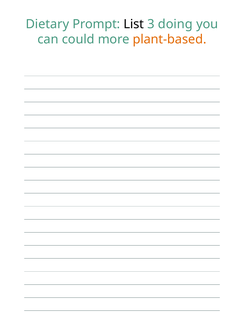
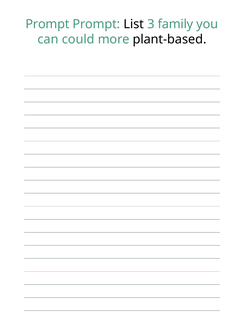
Dietary at (47, 24): Dietary -> Prompt
doing: doing -> family
plant-based colour: orange -> black
